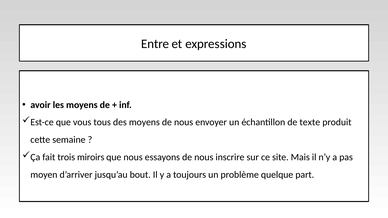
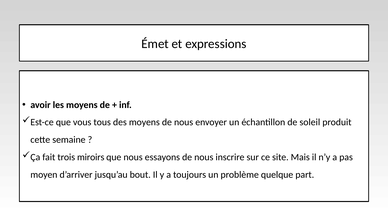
Entre: Entre -> Émet
texte: texte -> soleil
